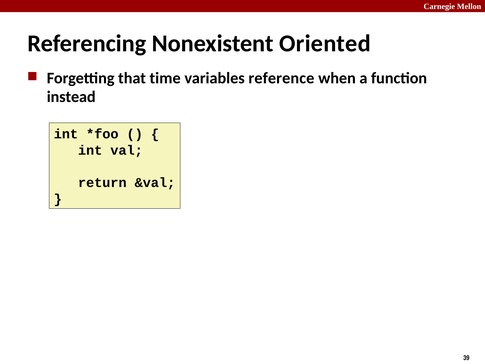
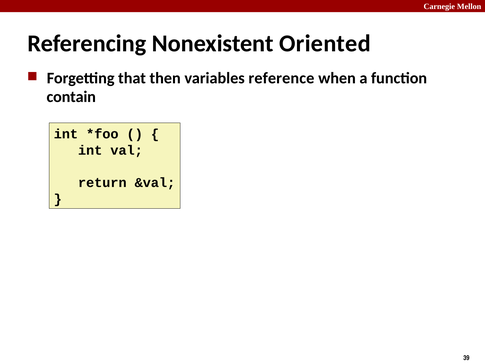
time: time -> then
instead: instead -> contain
